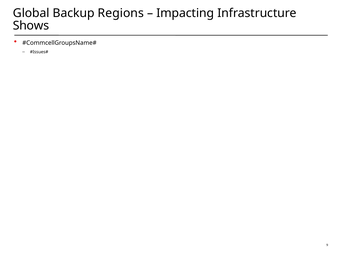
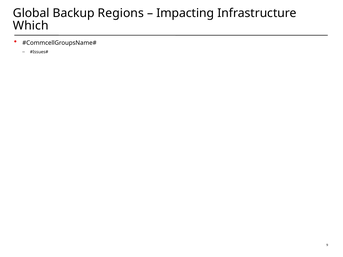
Shows: Shows -> Which
